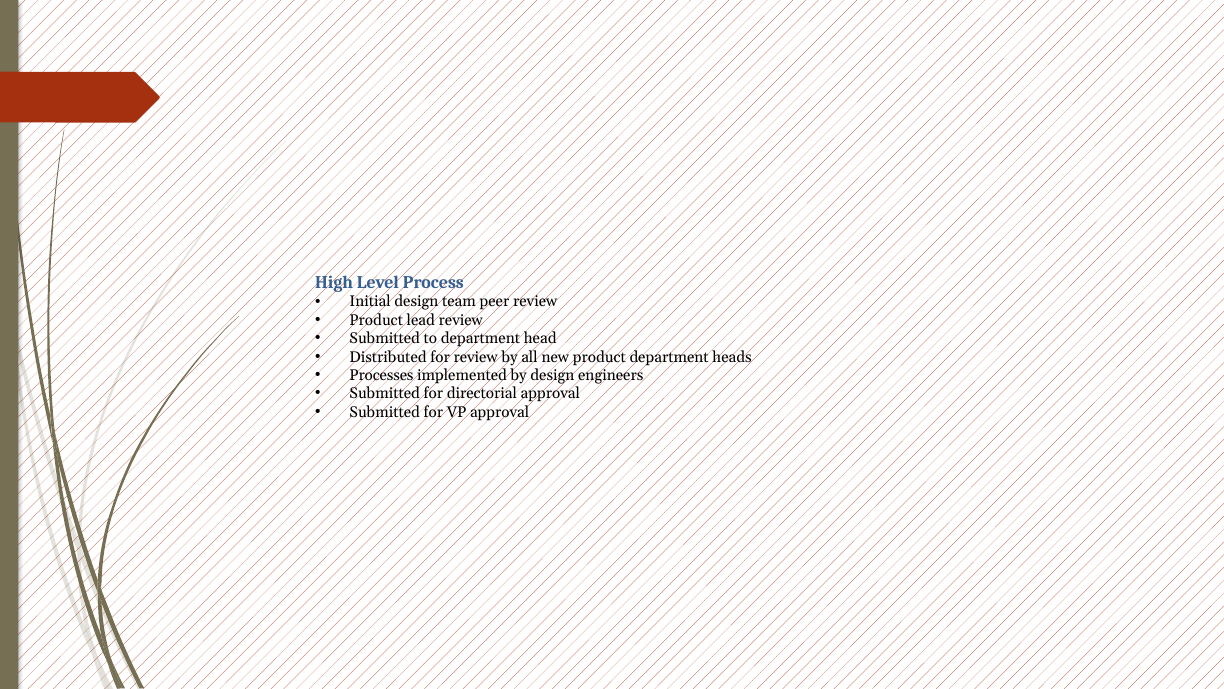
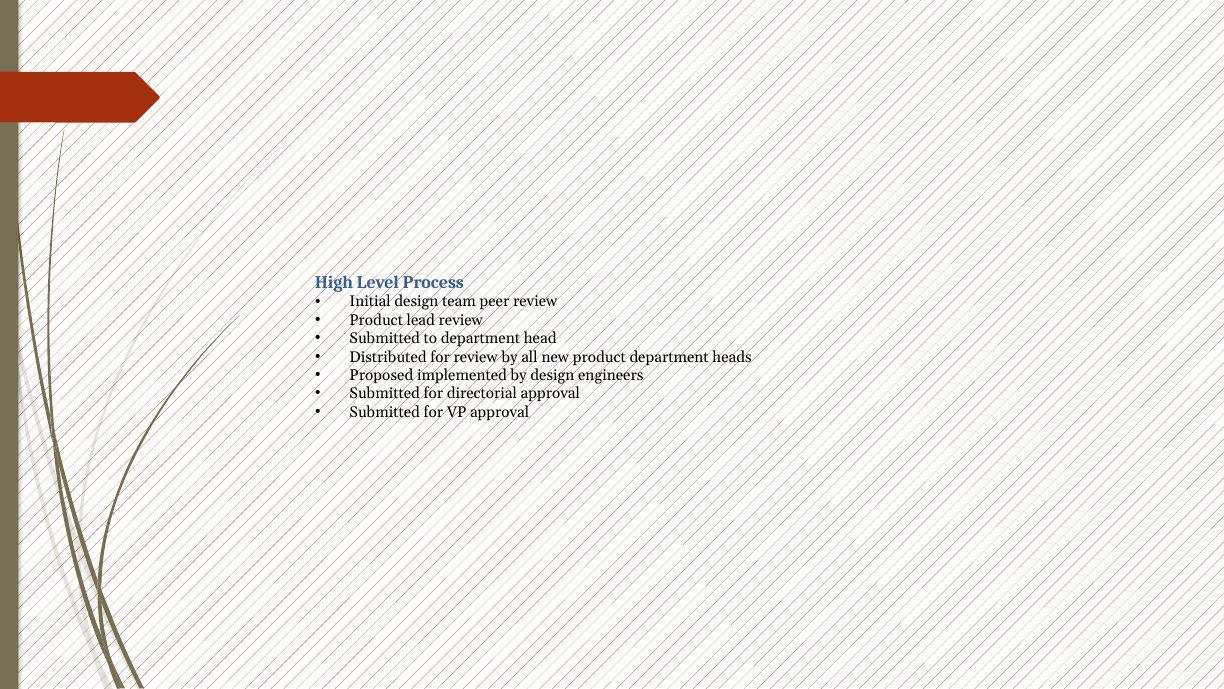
Processes: Processes -> Proposed
